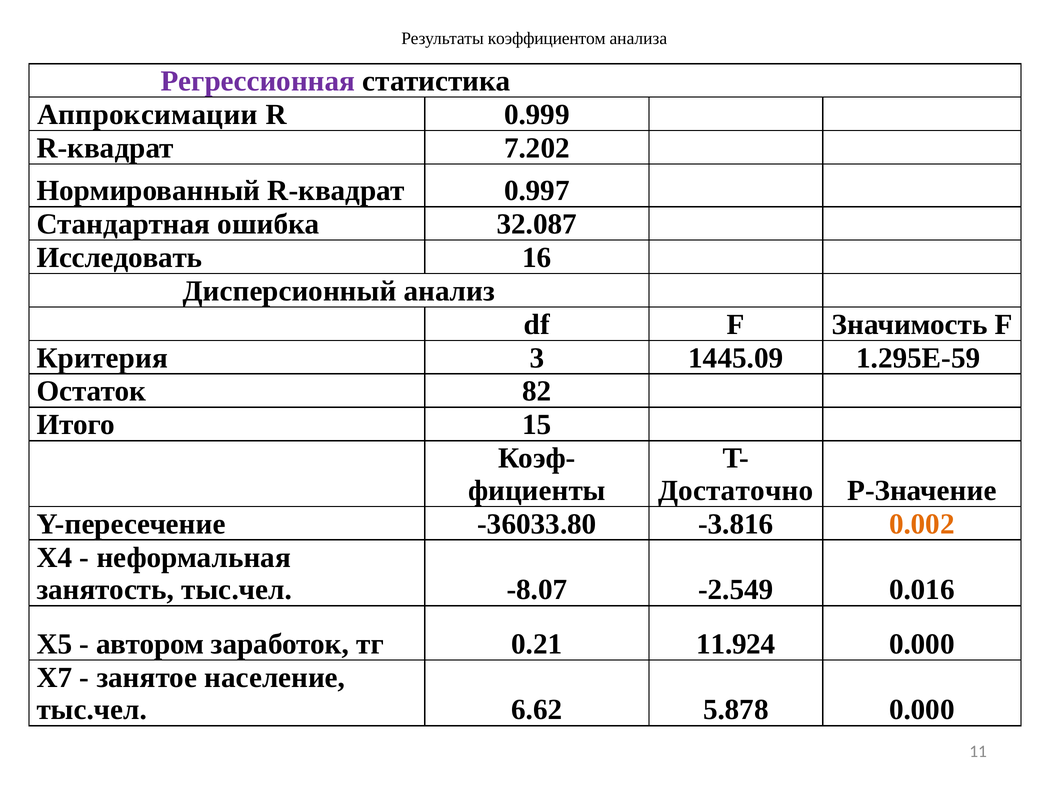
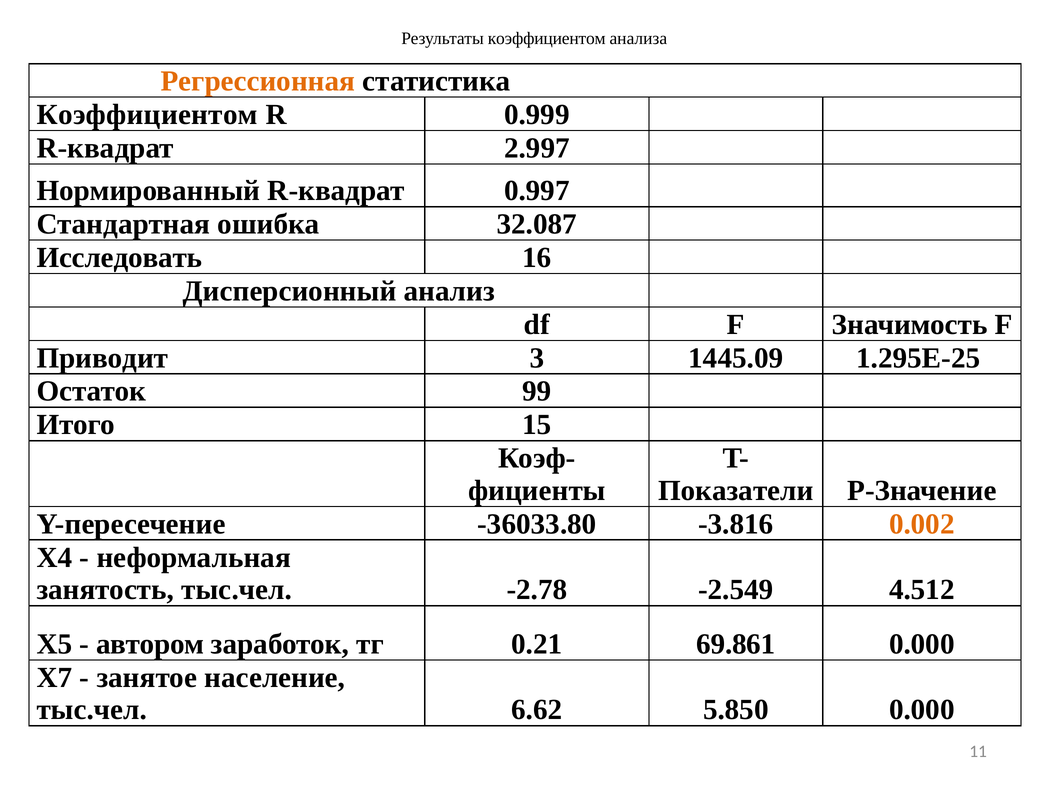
Регрессионная colour: purple -> orange
Аппроксимации at (147, 115): Аппроксимации -> Коэффициентом
7.202: 7.202 -> 2.997
Критерия: Критерия -> Приводит
1.295E-59: 1.295E-59 -> 1.295E-25
82: 82 -> 99
Достаточно: Достаточно -> Показатели
-8.07: -8.07 -> -2.78
0.016: 0.016 -> 4.512
11.924: 11.924 -> 69.861
5.878: 5.878 -> 5.850
